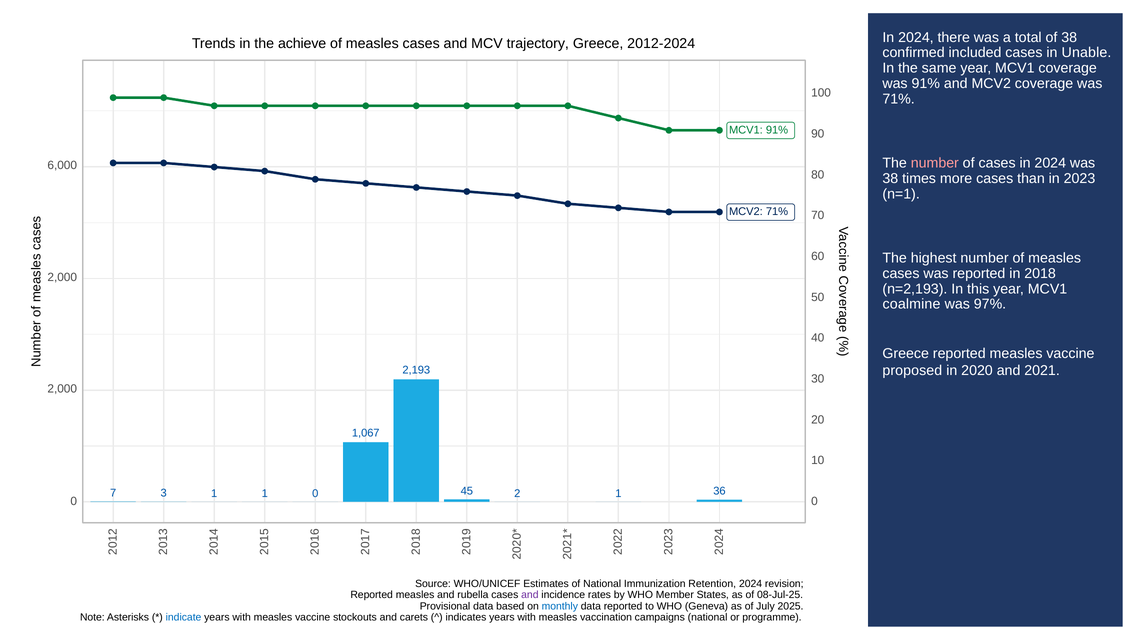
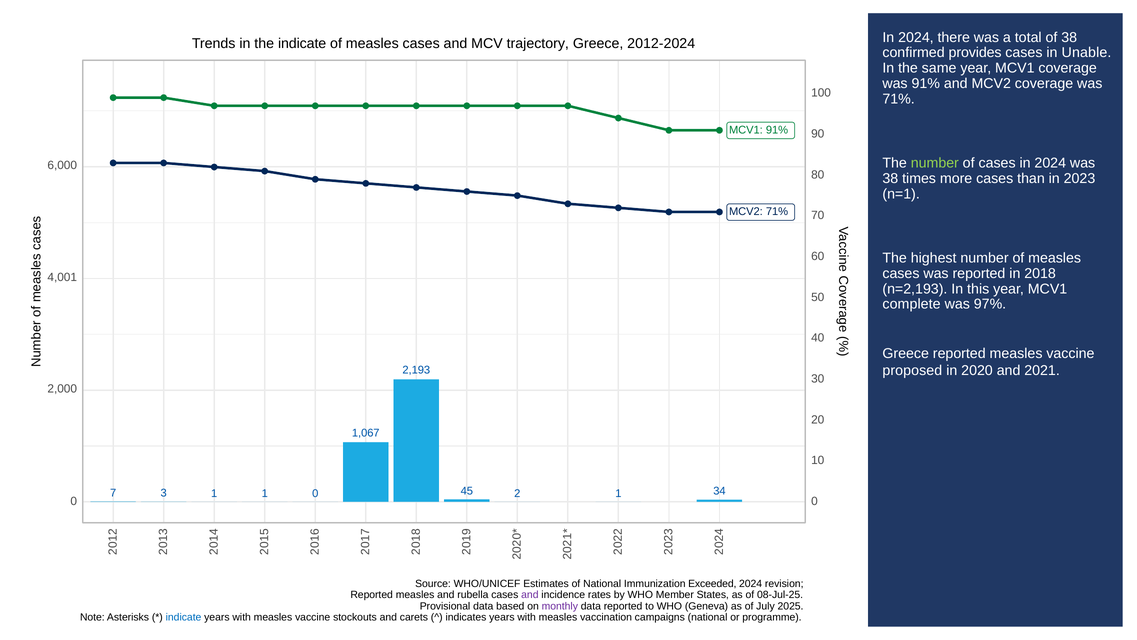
the achieve: achieve -> indicate
included: included -> provides
number at (935, 163) colour: pink -> light green
2,000 at (62, 277): 2,000 -> 4,001
coalmine: coalmine -> complete
36: 36 -> 34
Retention: Retention -> Exceeded
monthly colour: blue -> purple
